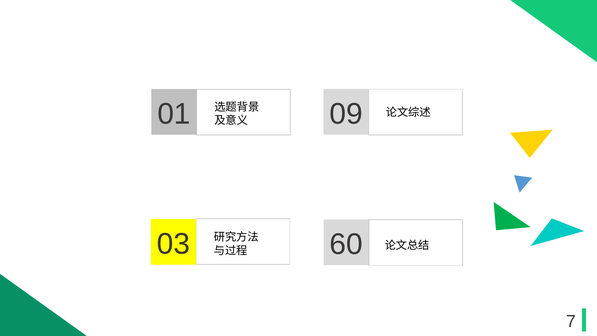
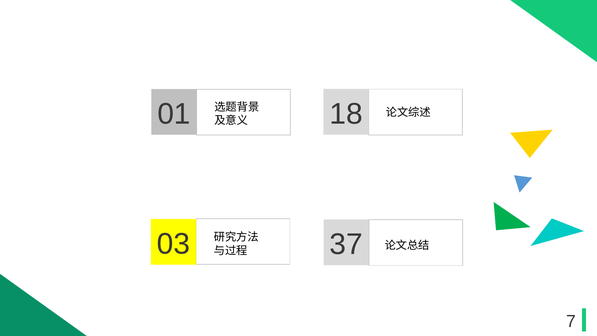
09: 09 -> 18
60: 60 -> 37
